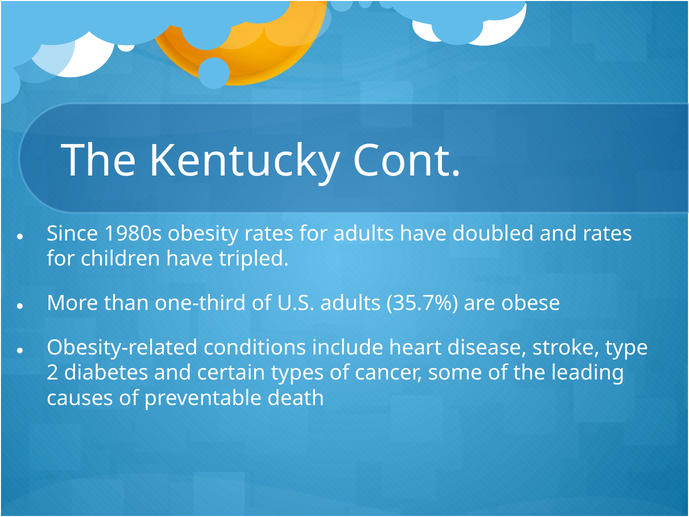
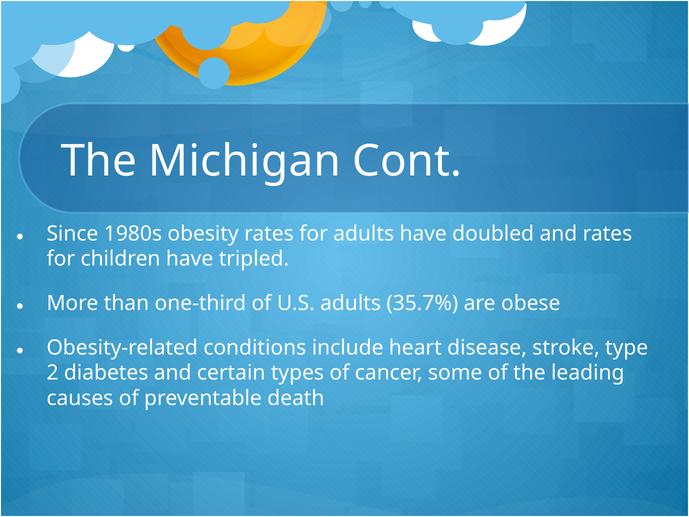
Kentucky: Kentucky -> Michigan
